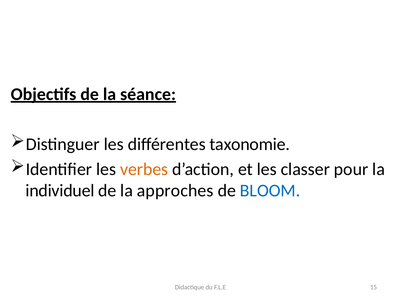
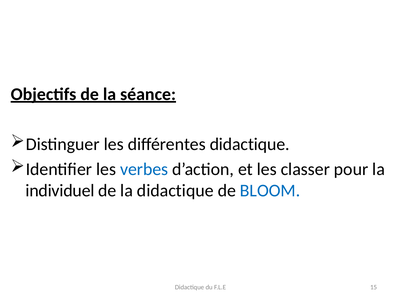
différentes taxonomie: taxonomie -> didactique
verbes colour: orange -> blue
la approches: approches -> didactique
